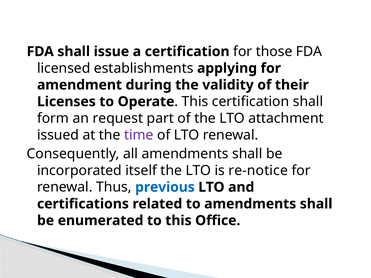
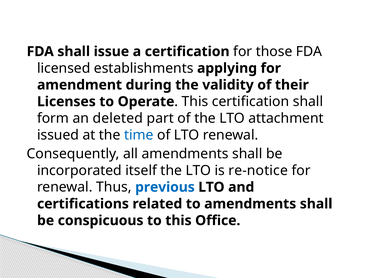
request: request -> deleted
time colour: purple -> blue
enumerated: enumerated -> conspicuous
